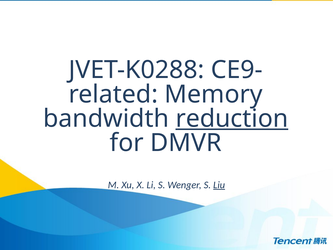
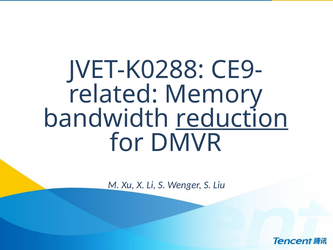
Liu underline: present -> none
